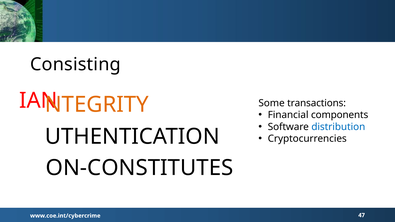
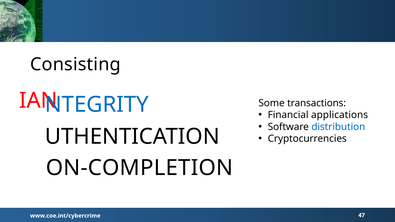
NTEGRITY colour: orange -> blue
components: components -> applications
ON-CONSTITUTES: ON-CONSTITUTES -> ON-COMPLETION
